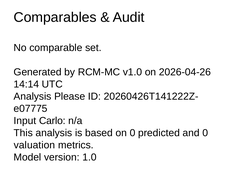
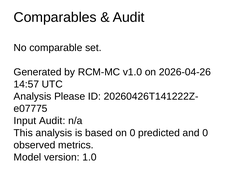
14:14: 14:14 -> 14:57
Input Carlo: Carlo -> Audit
valuation: valuation -> observed
